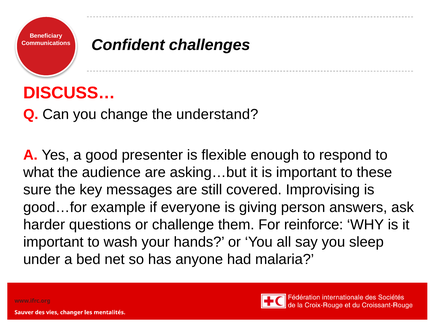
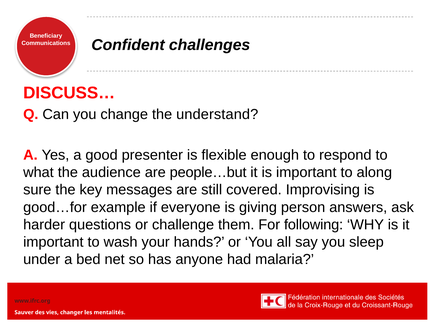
asking…but: asking…but -> people…but
these: these -> along
reinforce: reinforce -> following
